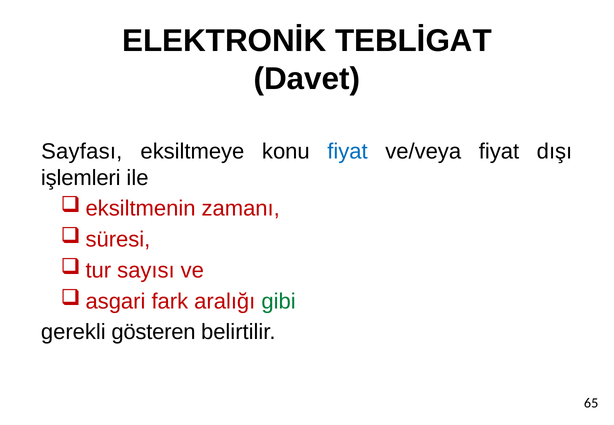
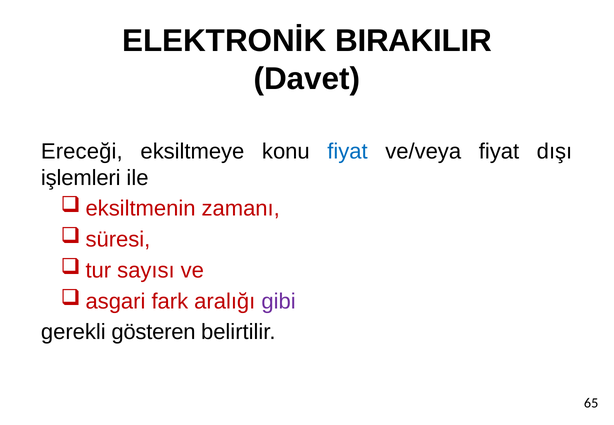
TEBLİGAT: TEBLİGAT -> BIRAKILIR
Sayfası: Sayfası -> Ereceği
gibi colour: green -> purple
